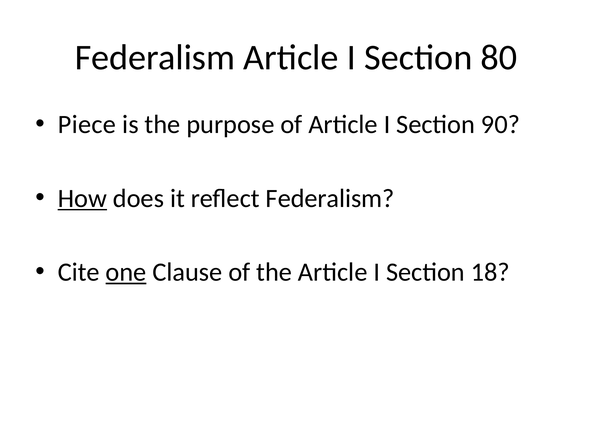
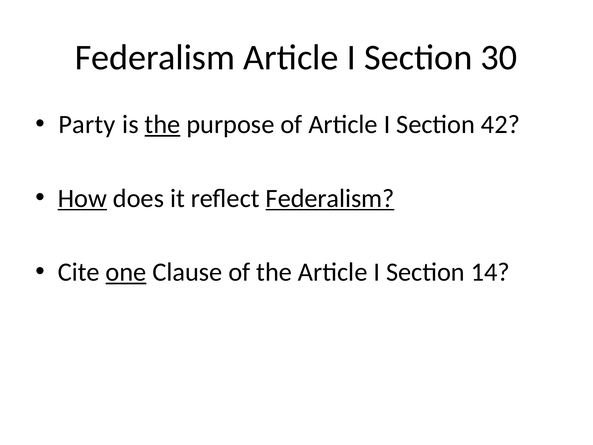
80: 80 -> 30
Piece: Piece -> Party
the at (163, 124) underline: none -> present
90: 90 -> 42
Federalism at (330, 198) underline: none -> present
18: 18 -> 14
